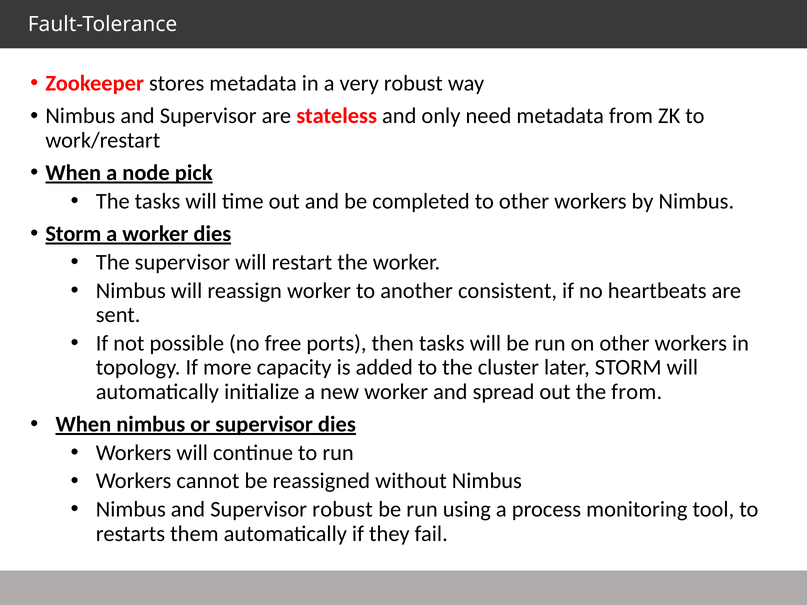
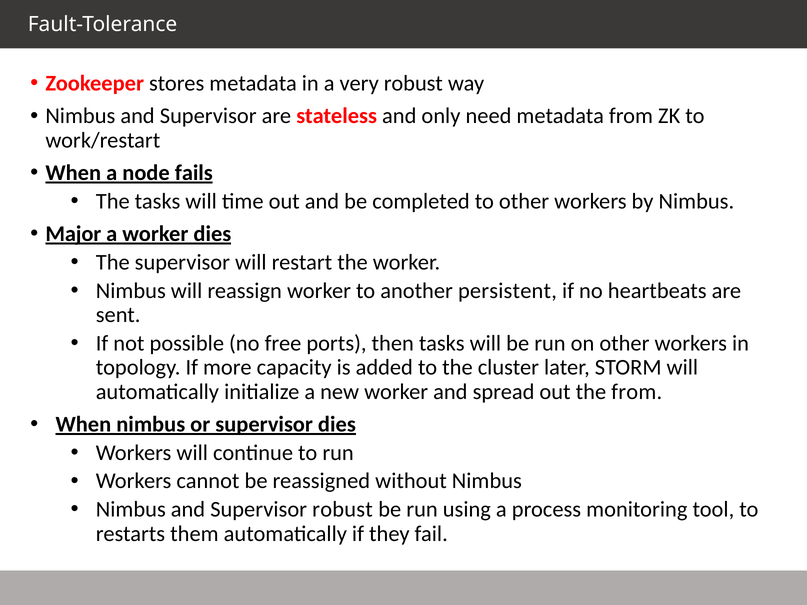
pick: pick -> fails
Storm at (73, 234): Storm -> Major
consistent: consistent -> persistent
